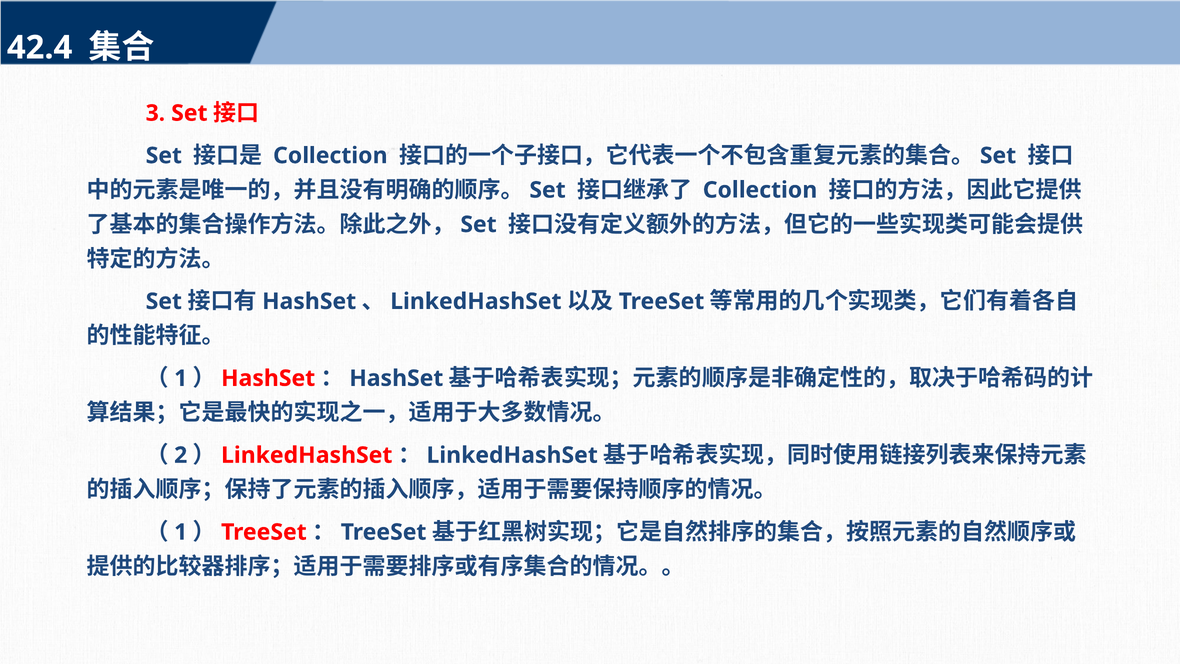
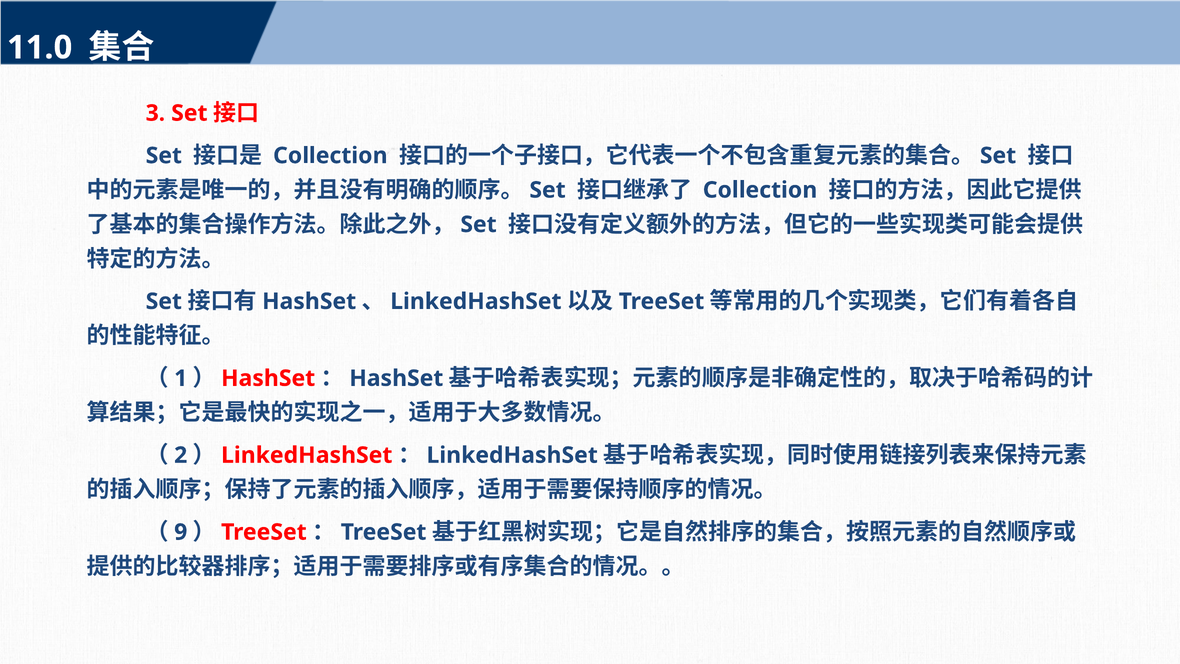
42.4: 42.4 -> 11.0
1 at (181, 532): 1 -> 9
